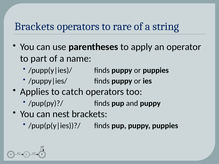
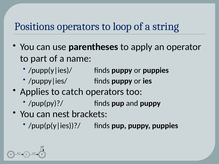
Brackets at (34, 27): Brackets -> Positions
rare: rare -> loop
